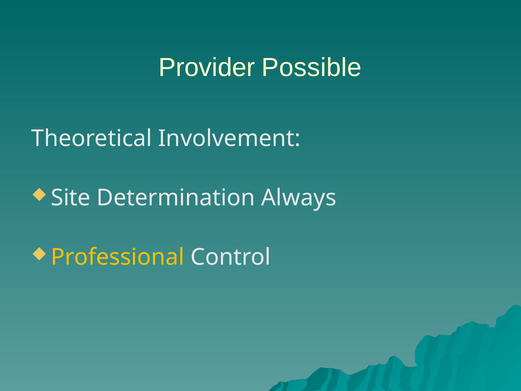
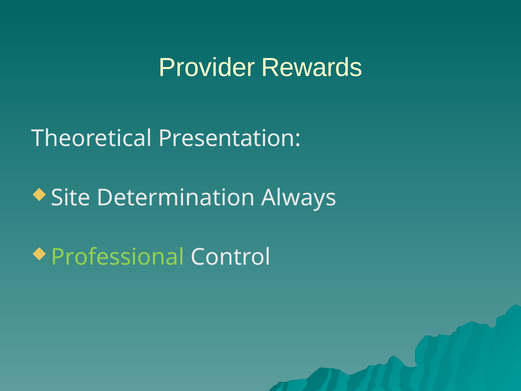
Possible: Possible -> Rewards
Involvement: Involvement -> Presentation
Professional colour: yellow -> light green
